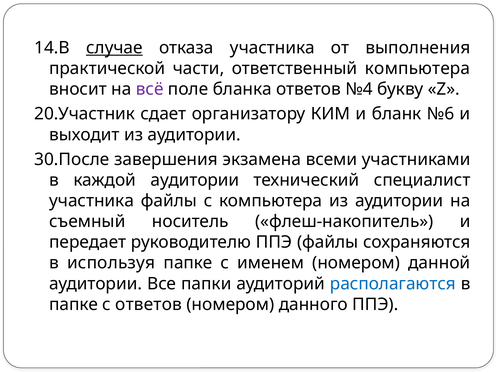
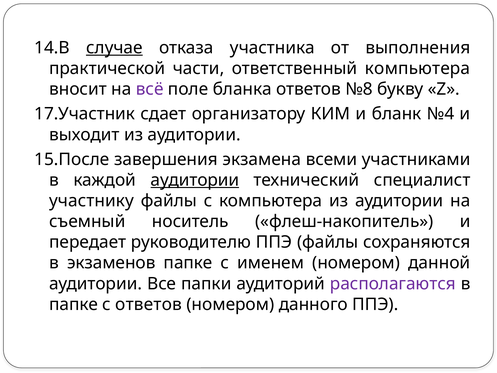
№4: №4 -> №8
20.Участник: 20.Участник -> 17.Участник
№6: №6 -> №4
30.После: 30.После -> 15.После
аудитории at (195, 180) underline: none -> present
участника at (92, 201): участника -> участнику
используя: используя -> экзаменов
располагаются colour: blue -> purple
